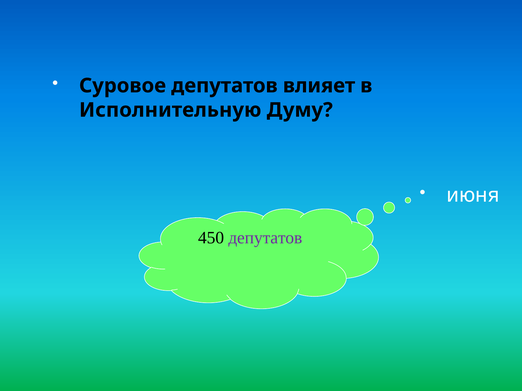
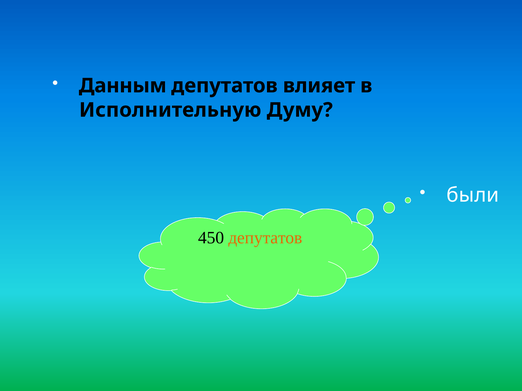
Суровое: Суровое -> Данным
июня: июня -> были
депутатов at (266, 238) colour: purple -> orange
